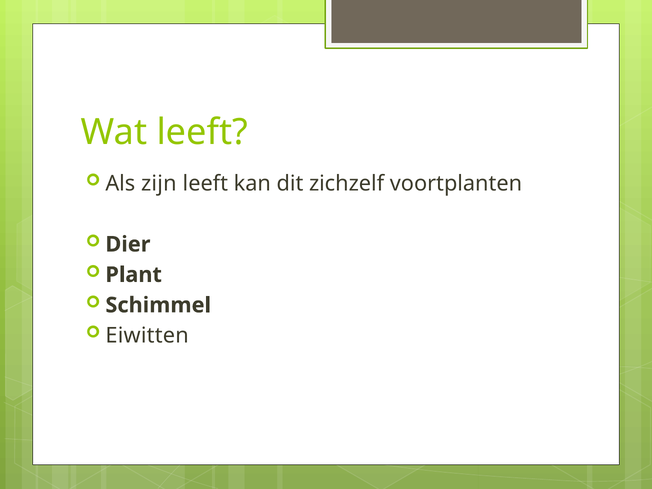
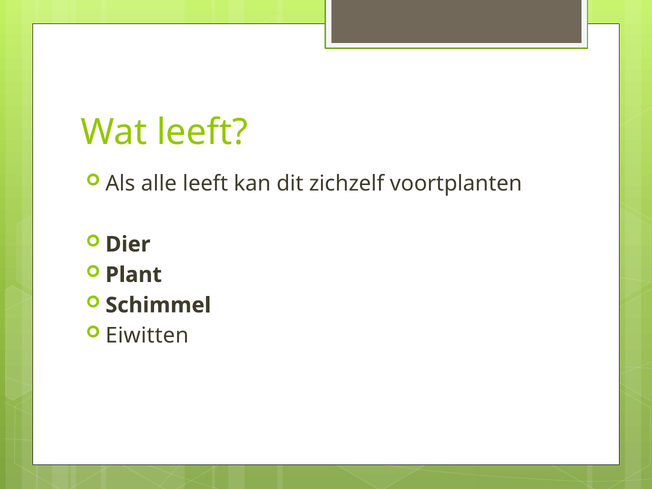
zijn: zijn -> alle
